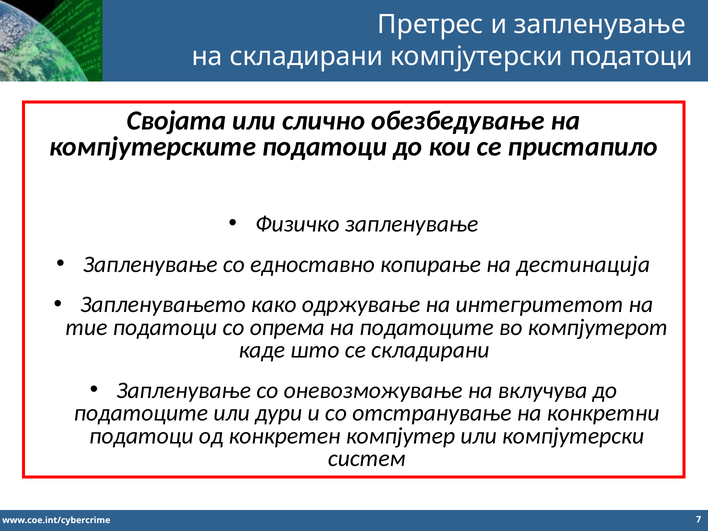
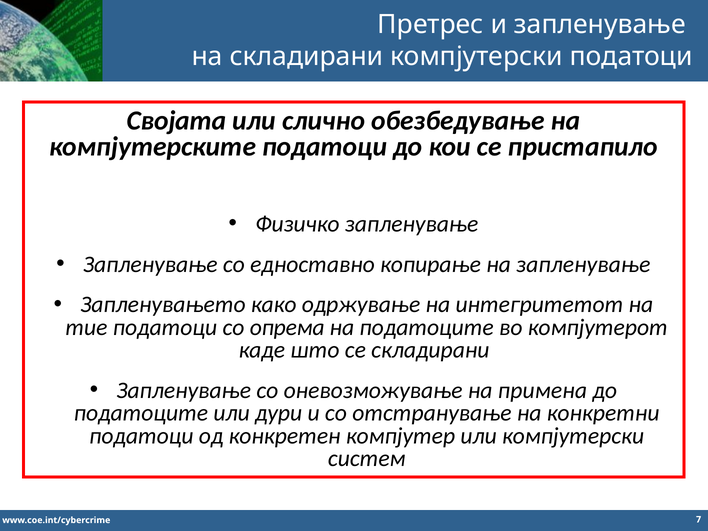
на дестинација: дестинација -> запленување
вклучува: вклучува -> примена
